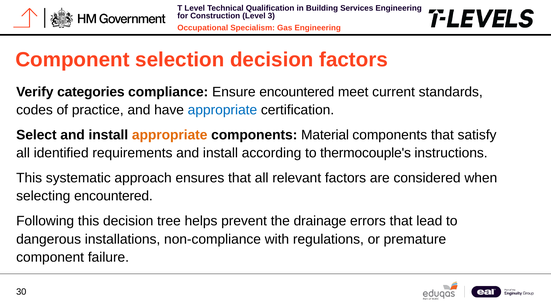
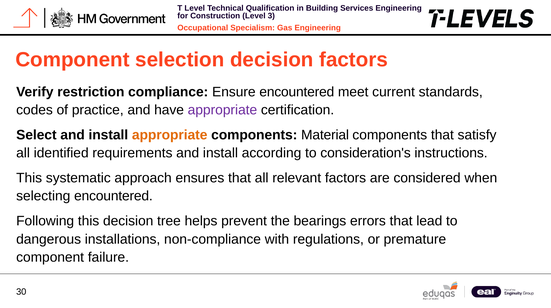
categories: categories -> restriction
appropriate at (222, 110) colour: blue -> purple
thermocouple's: thermocouple's -> consideration's
drainage: drainage -> bearings
